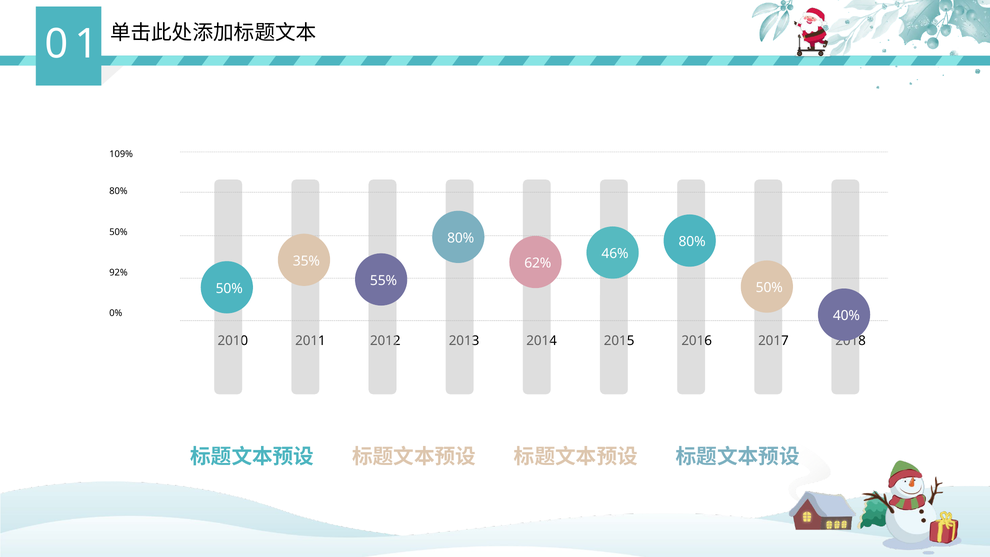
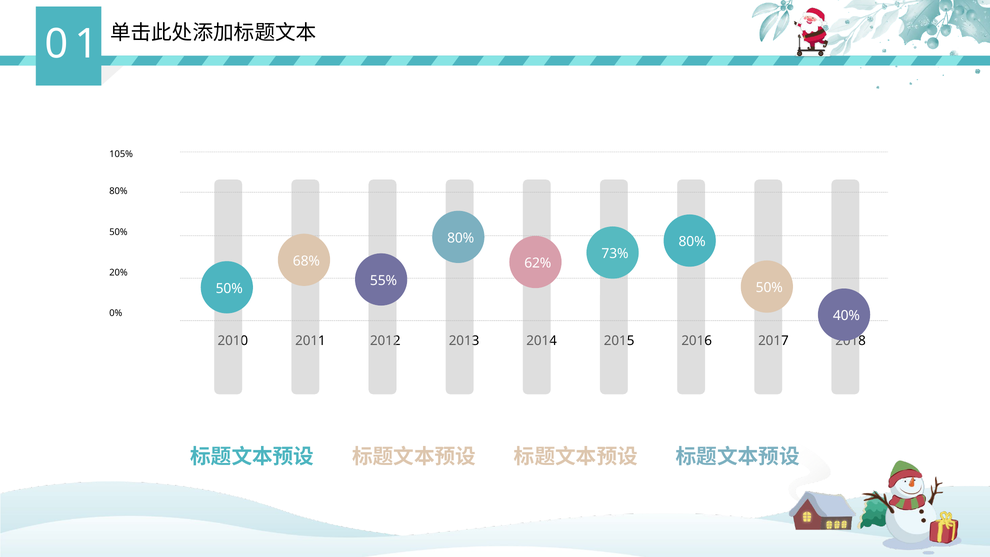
109%: 109% -> 105%
46%: 46% -> 73%
35%: 35% -> 68%
92%: 92% -> 20%
